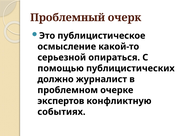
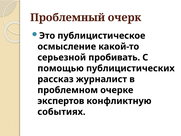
опираться: опираться -> пробивать
должно: должно -> рассказ
